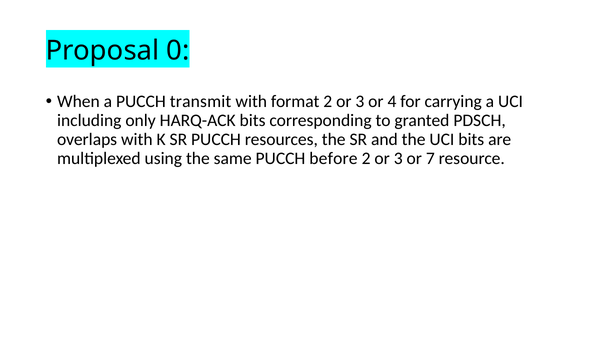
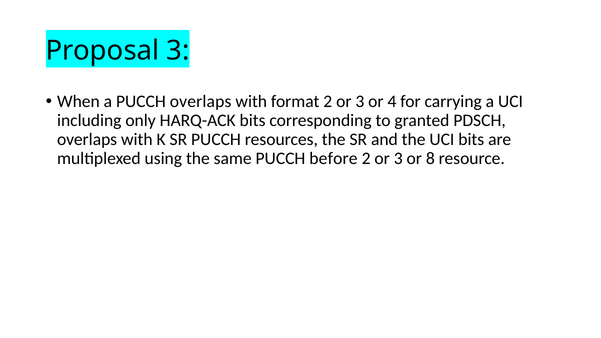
Proposal 0: 0 -> 3
PUCCH transmit: transmit -> overlaps
7: 7 -> 8
